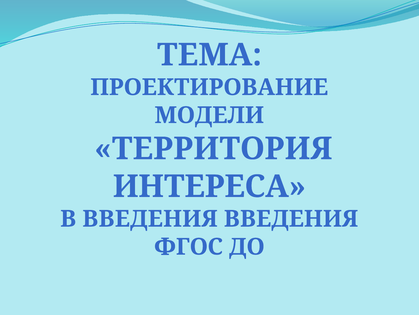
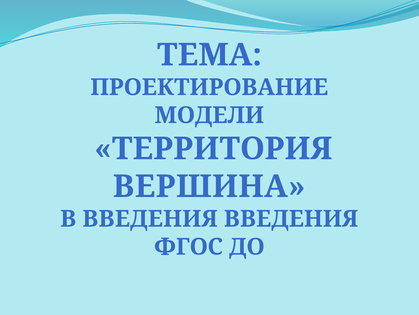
ИНТЕРЕСА: ИНТЕРЕСА -> ВЕРШИНА
